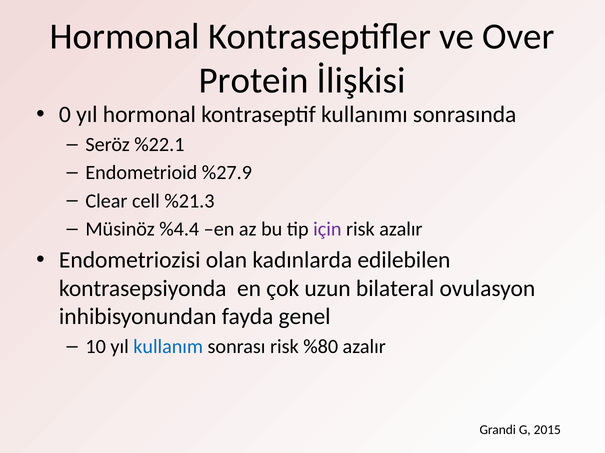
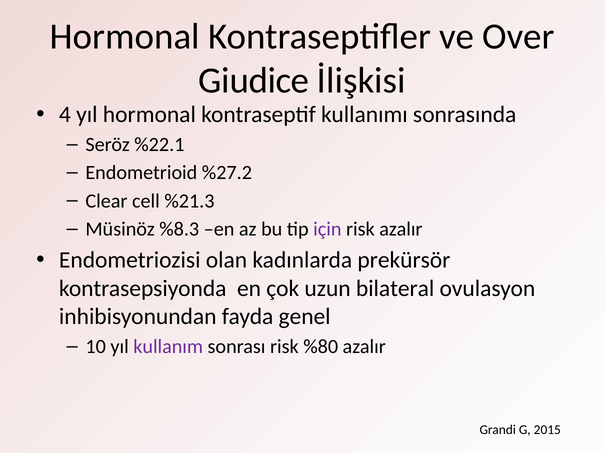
Protein: Protein -> Giudice
0: 0 -> 4
%27.9: %27.9 -> %27.2
%4.4: %4.4 -> %8.3
edilebilen: edilebilen -> prekürsör
kullanım colour: blue -> purple
